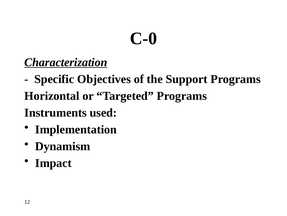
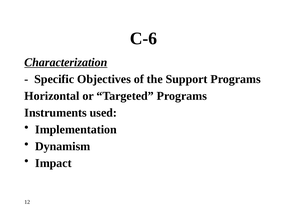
C-0: C-0 -> C-6
